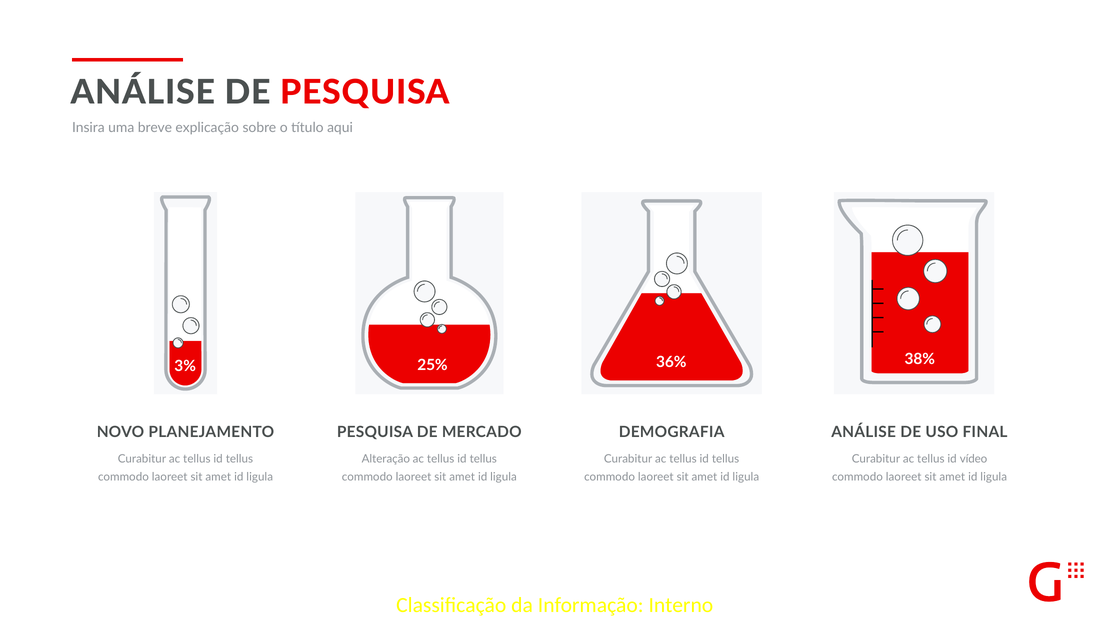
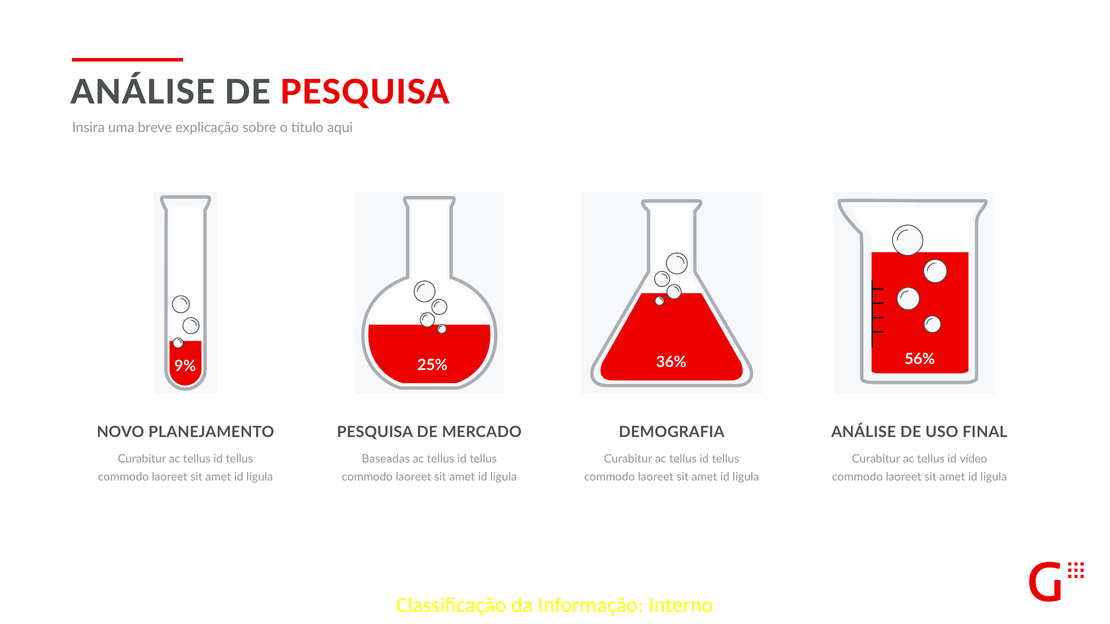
38%: 38% -> 56%
3%: 3% -> 9%
Alteração: Alteração -> Baseadas
